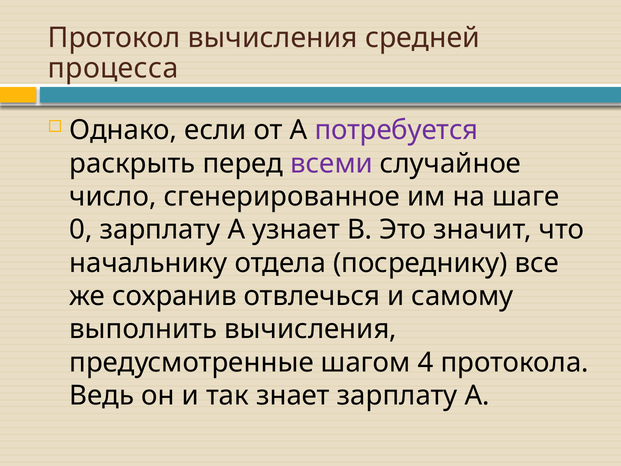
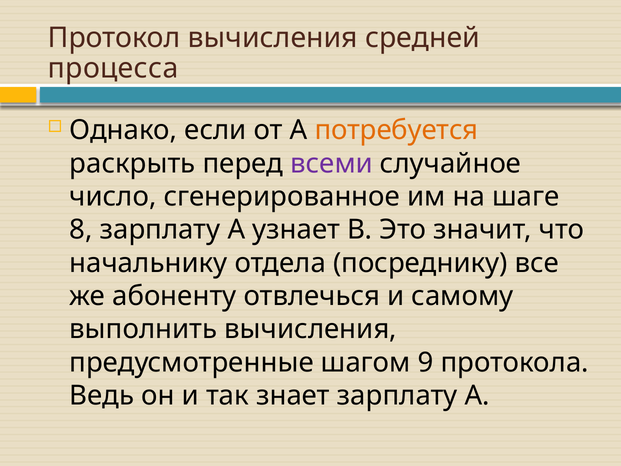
потребуется colour: purple -> orange
0: 0 -> 8
сохранив: сохранив -> абоненту
4: 4 -> 9
